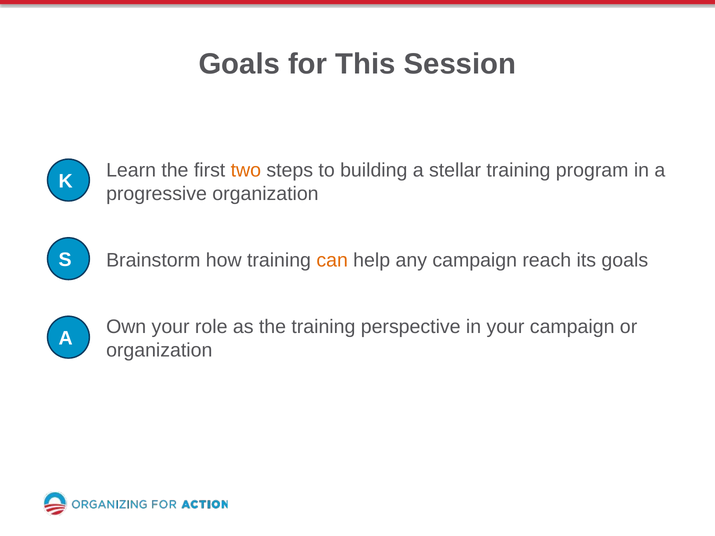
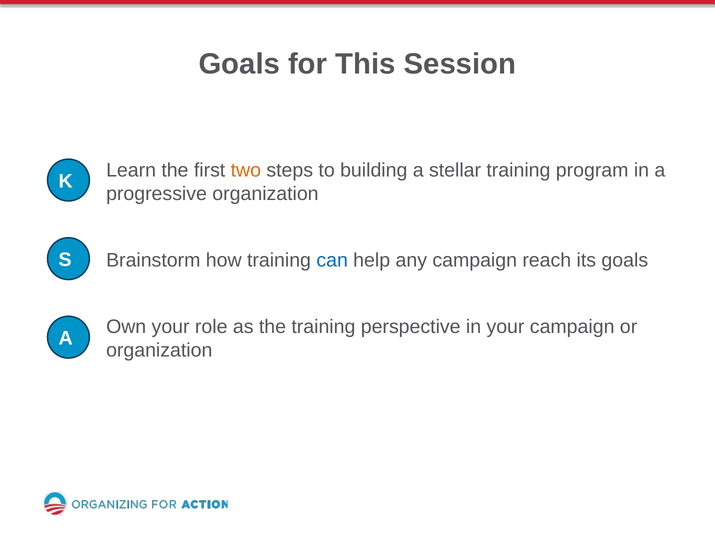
can colour: orange -> blue
